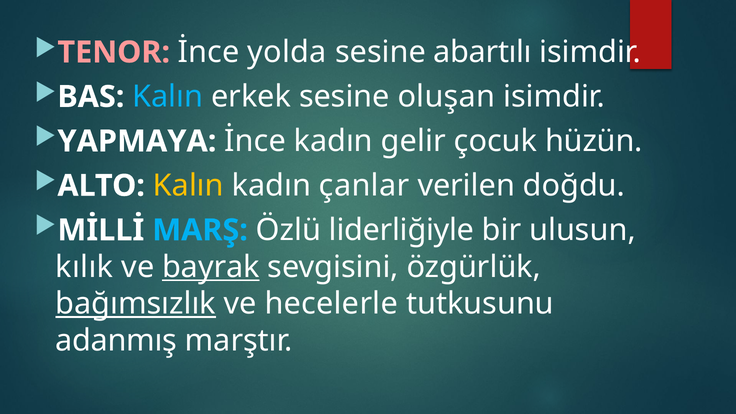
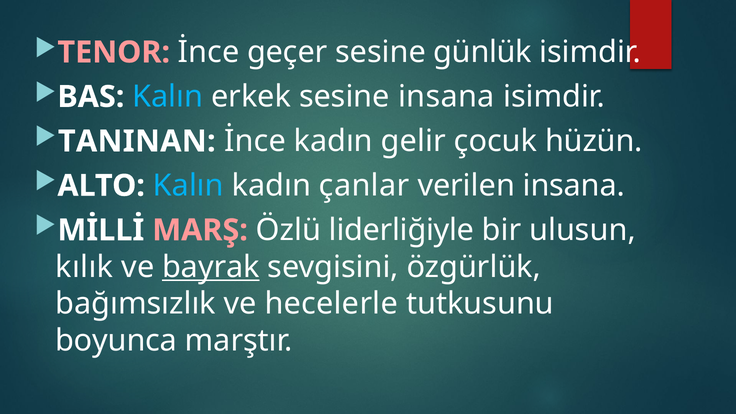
yolda: yolda -> geçer
abartılı: abartılı -> günlük
sesine oluşan: oluşan -> insana
YAPMAYA: YAPMAYA -> TANINAN
Kalın at (188, 186) colour: yellow -> light blue
verilen doğdu: doğdu -> insana
MARŞ colour: light blue -> pink
bağımsızlık underline: present -> none
adanmış: adanmış -> boyunca
